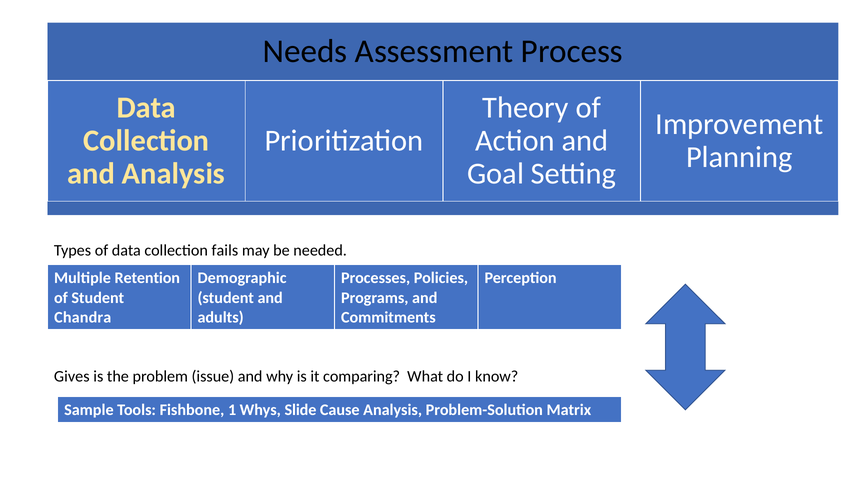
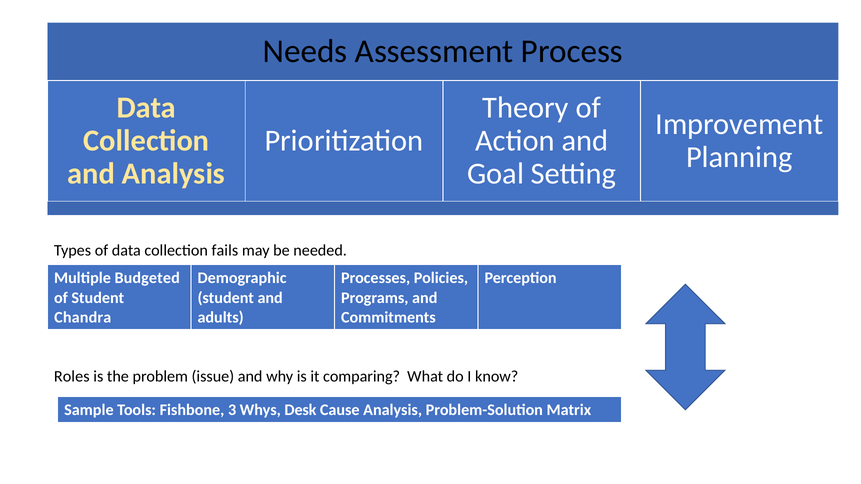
Retention: Retention -> Budgeted
Gives: Gives -> Roles
1: 1 -> 3
Slide: Slide -> Desk
